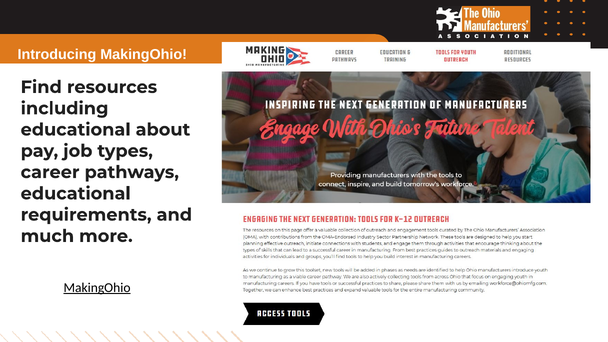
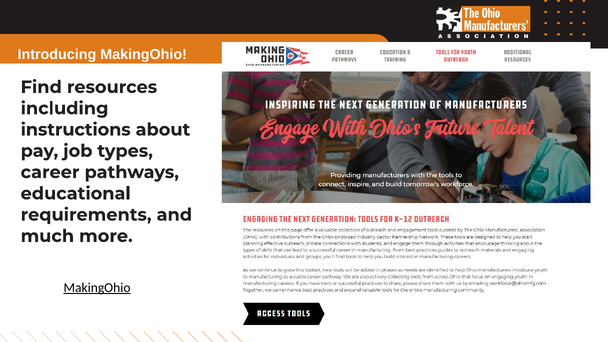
educational at (76, 130): educational -> instructions
